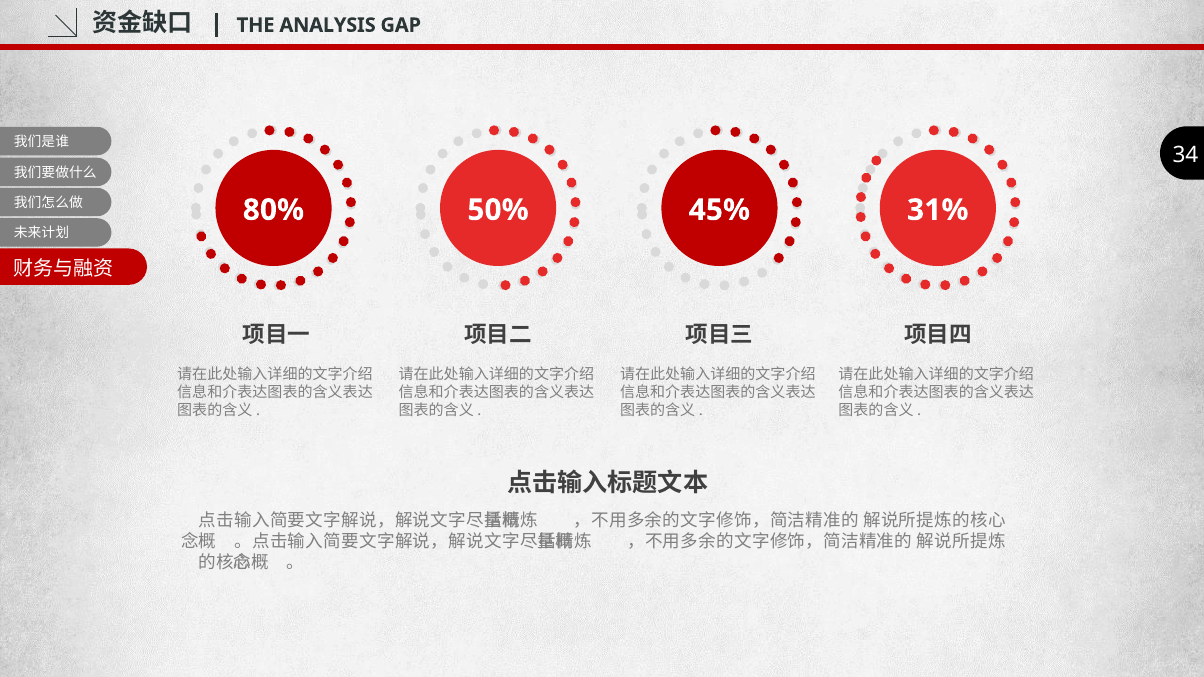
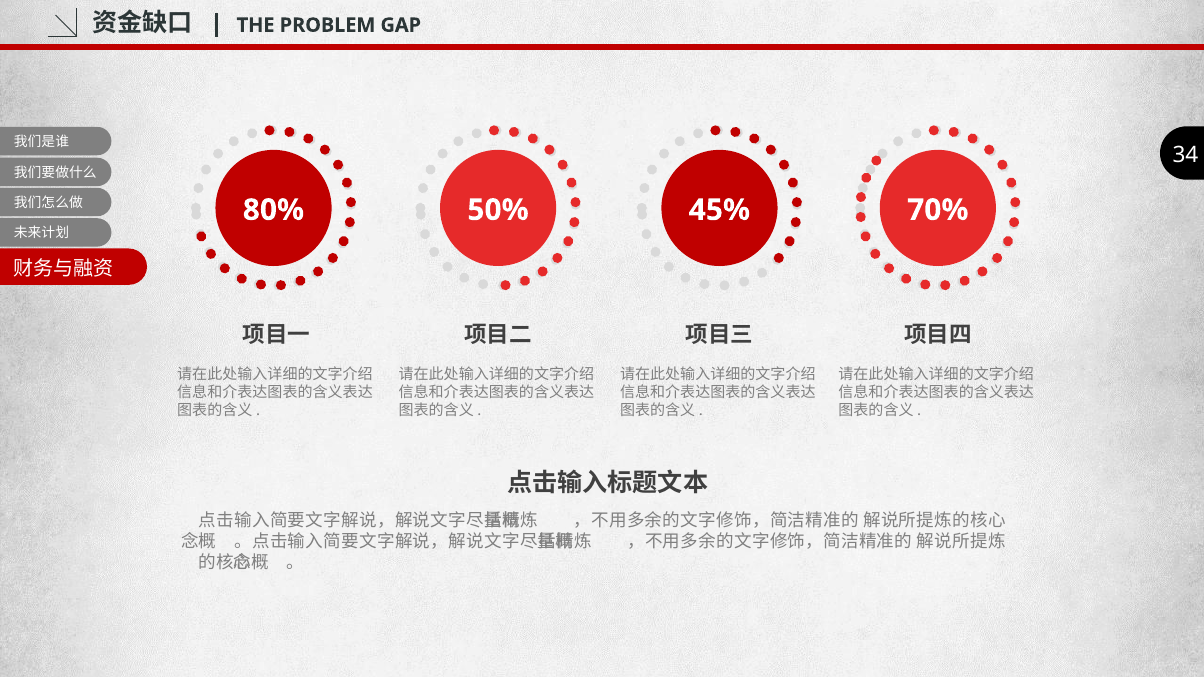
ANALYSIS: ANALYSIS -> PROBLEM
31%: 31% -> 70%
